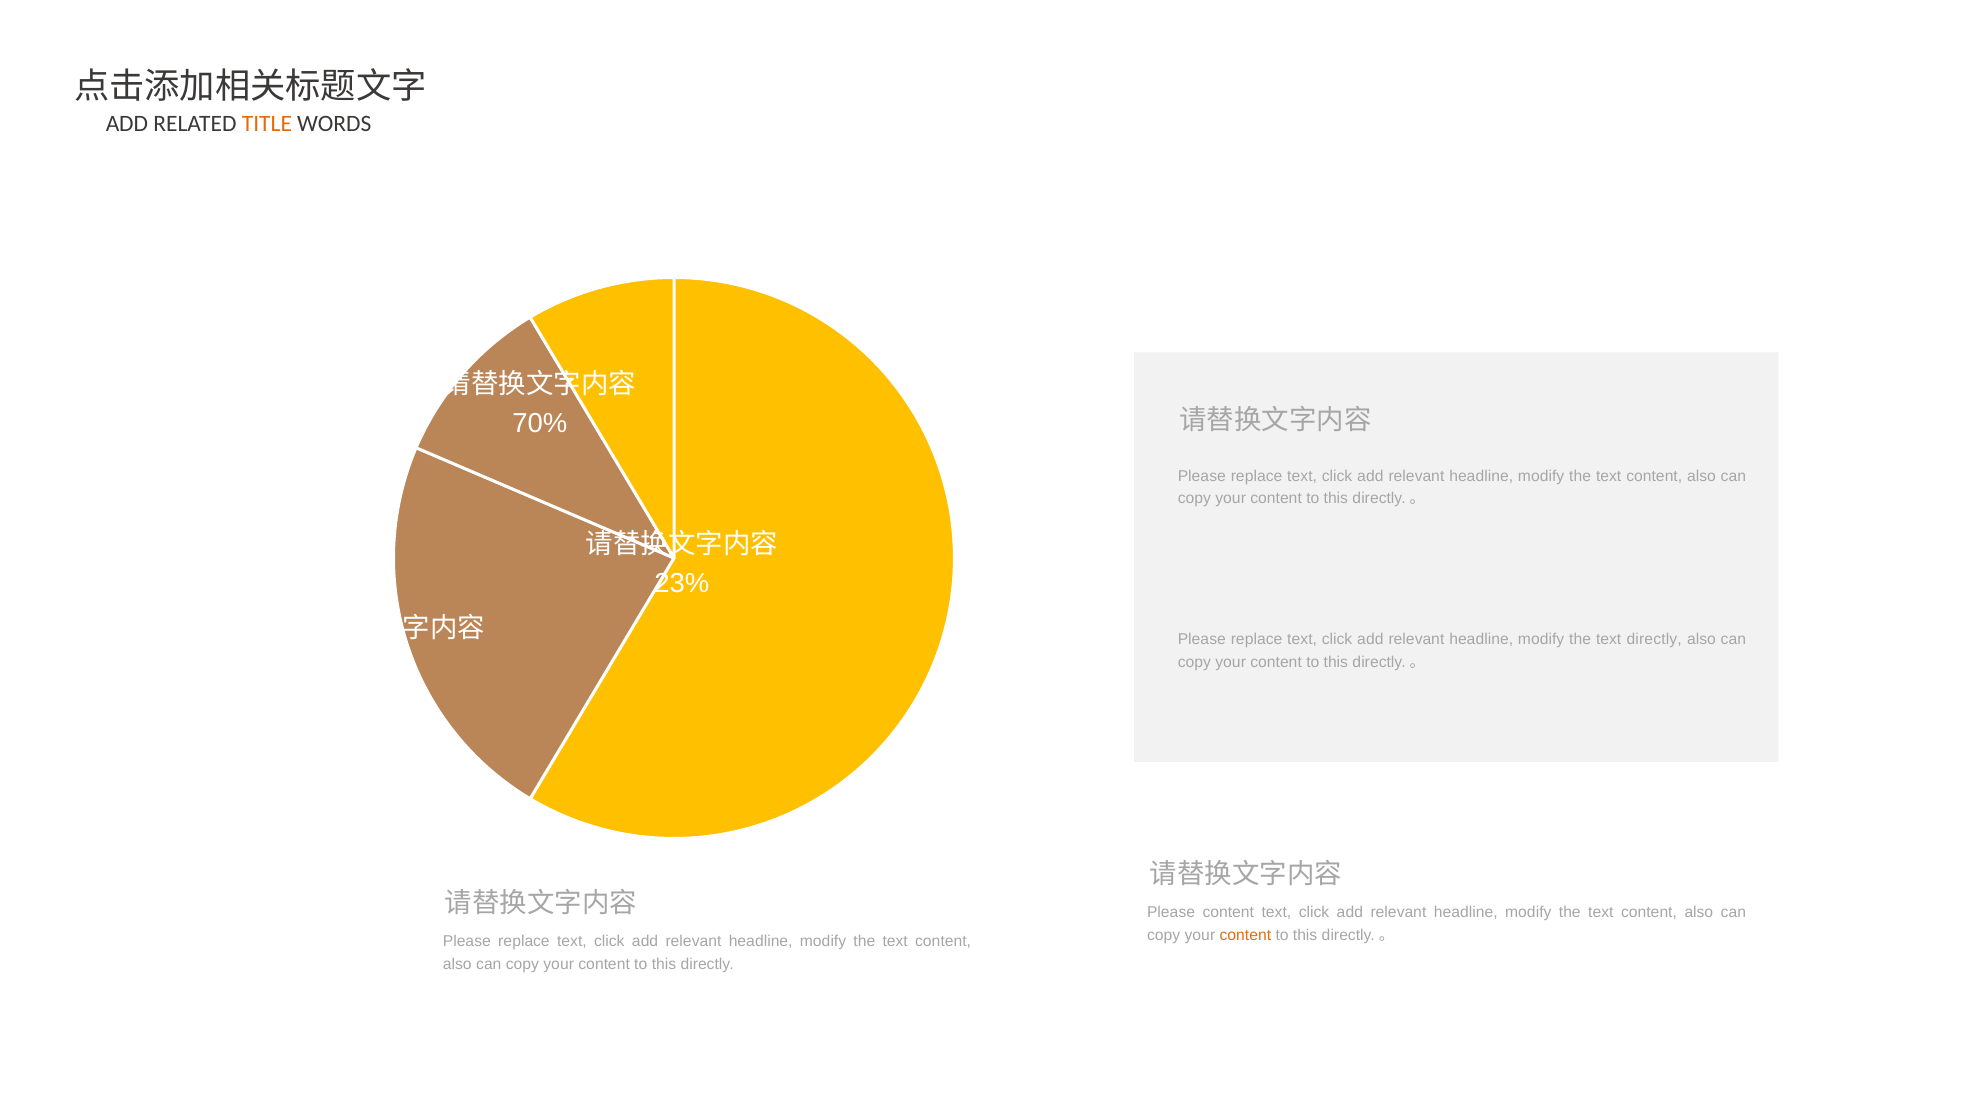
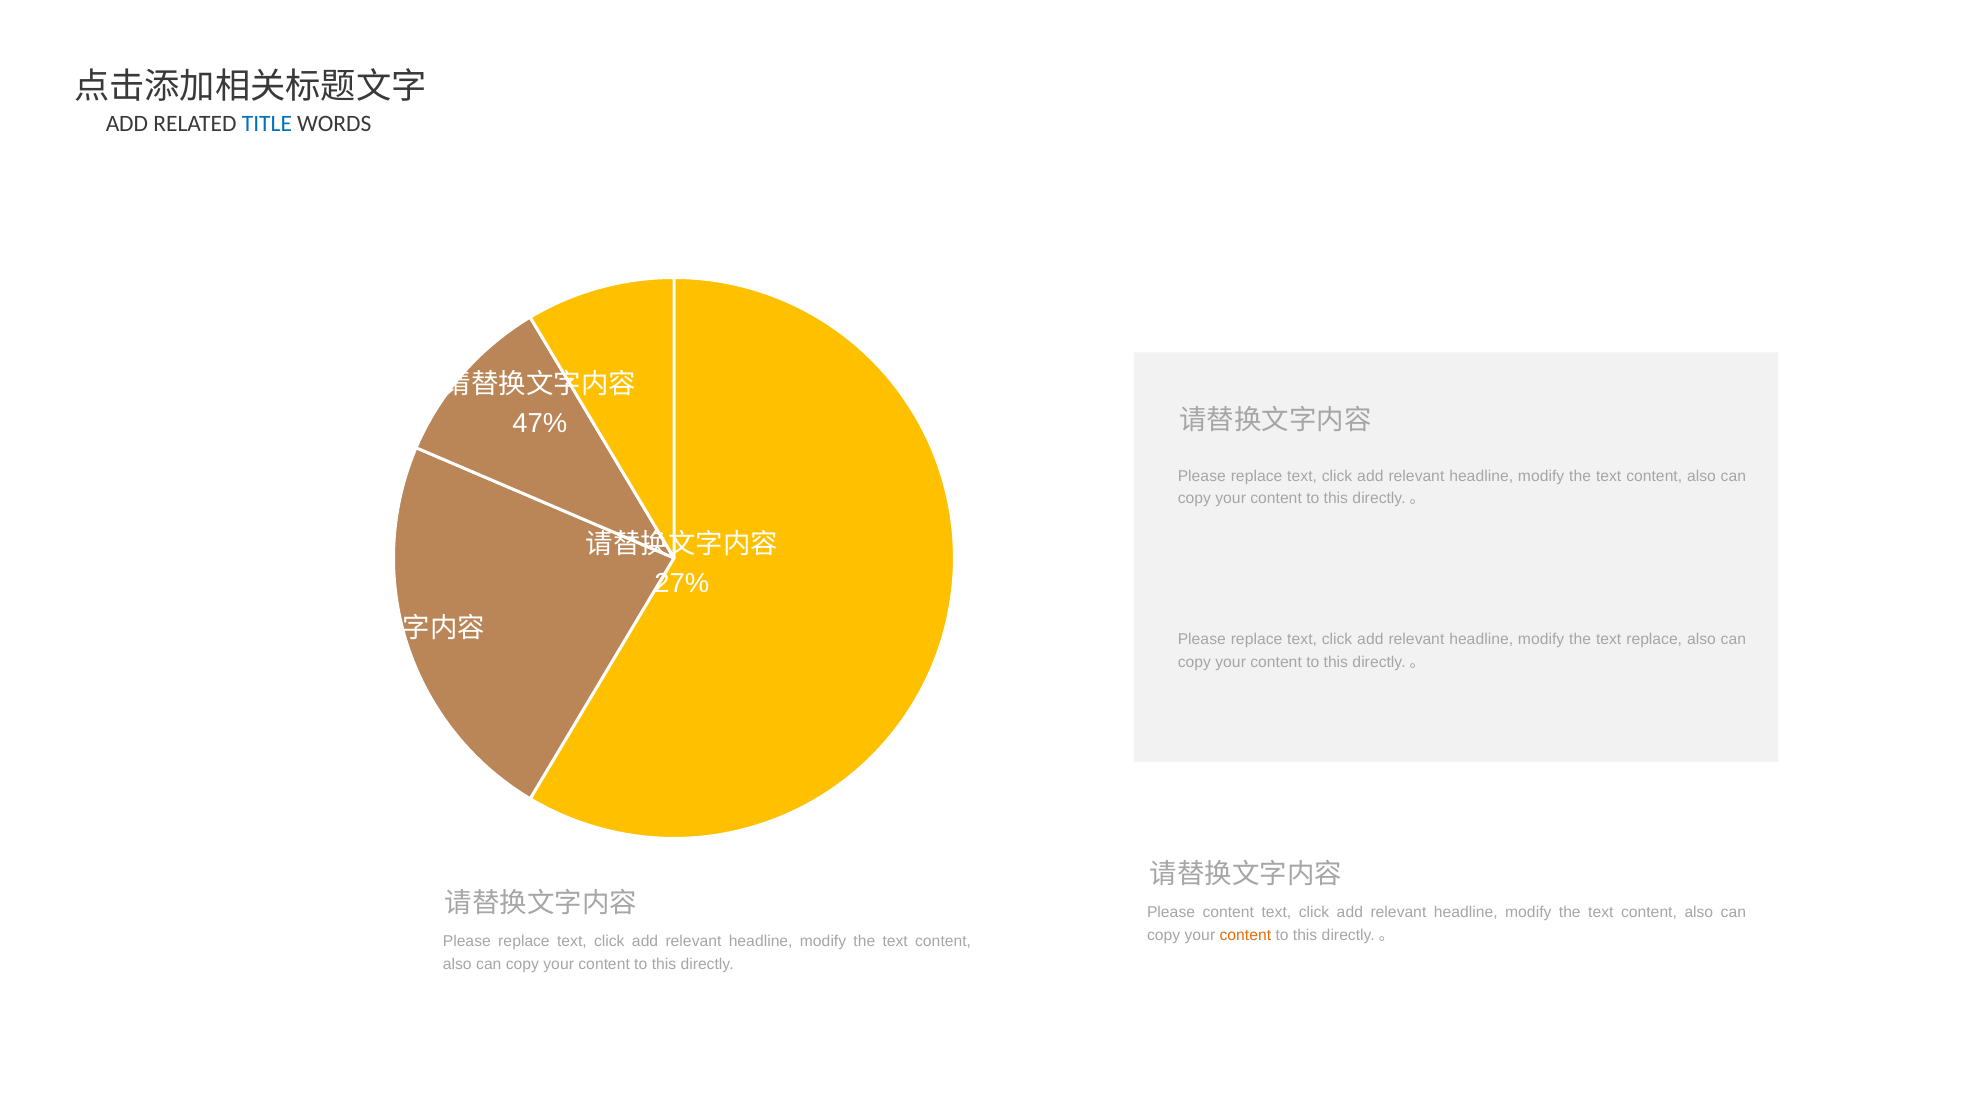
TITLE colour: orange -> blue
70%: 70% -> 47%
23%: 23% -> 27%
text directly: directly -> replace
